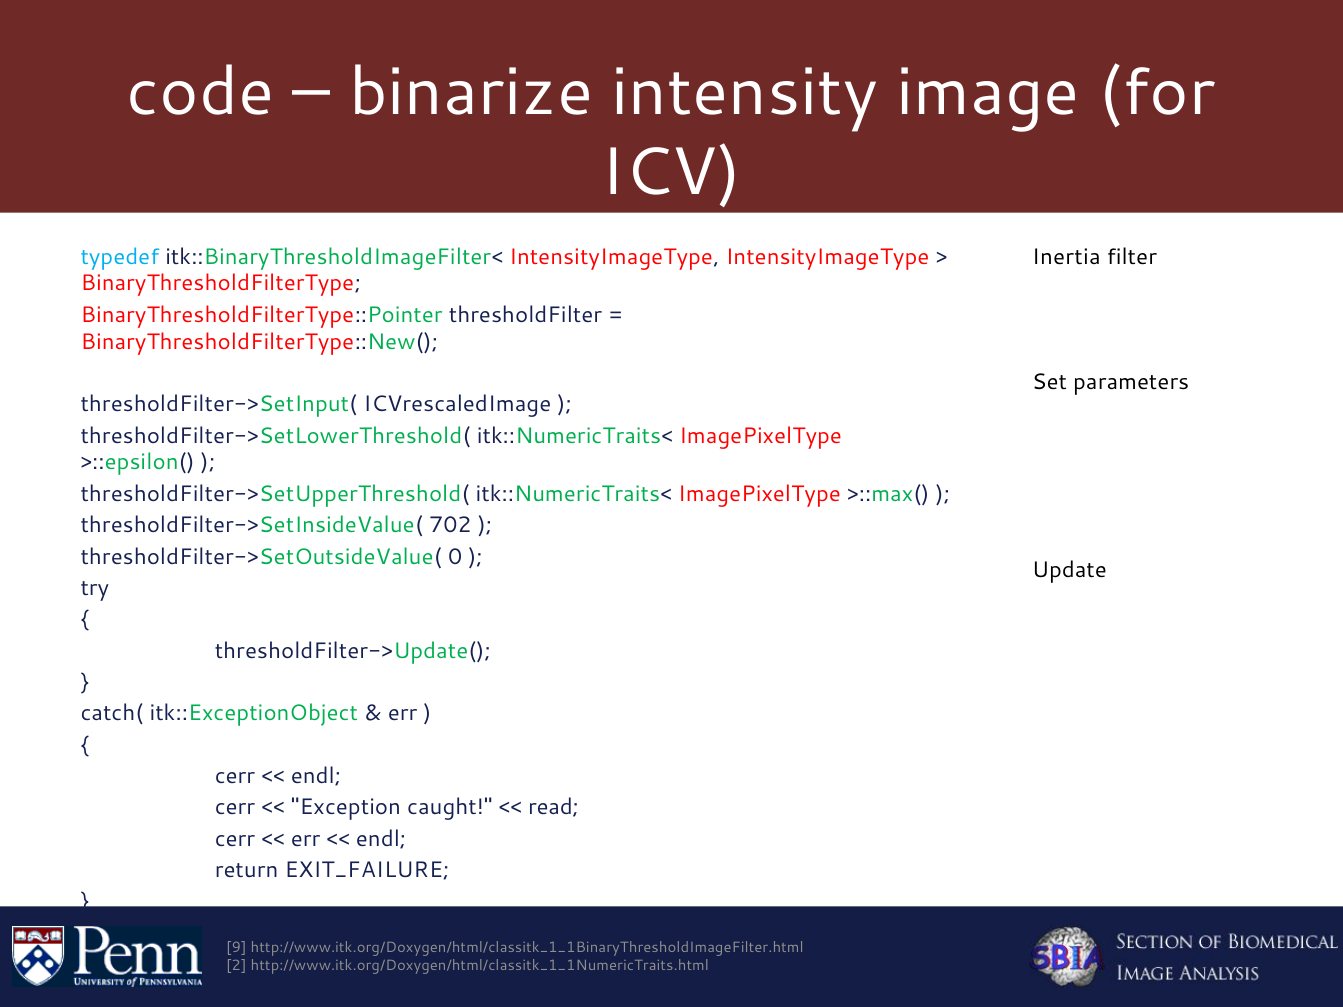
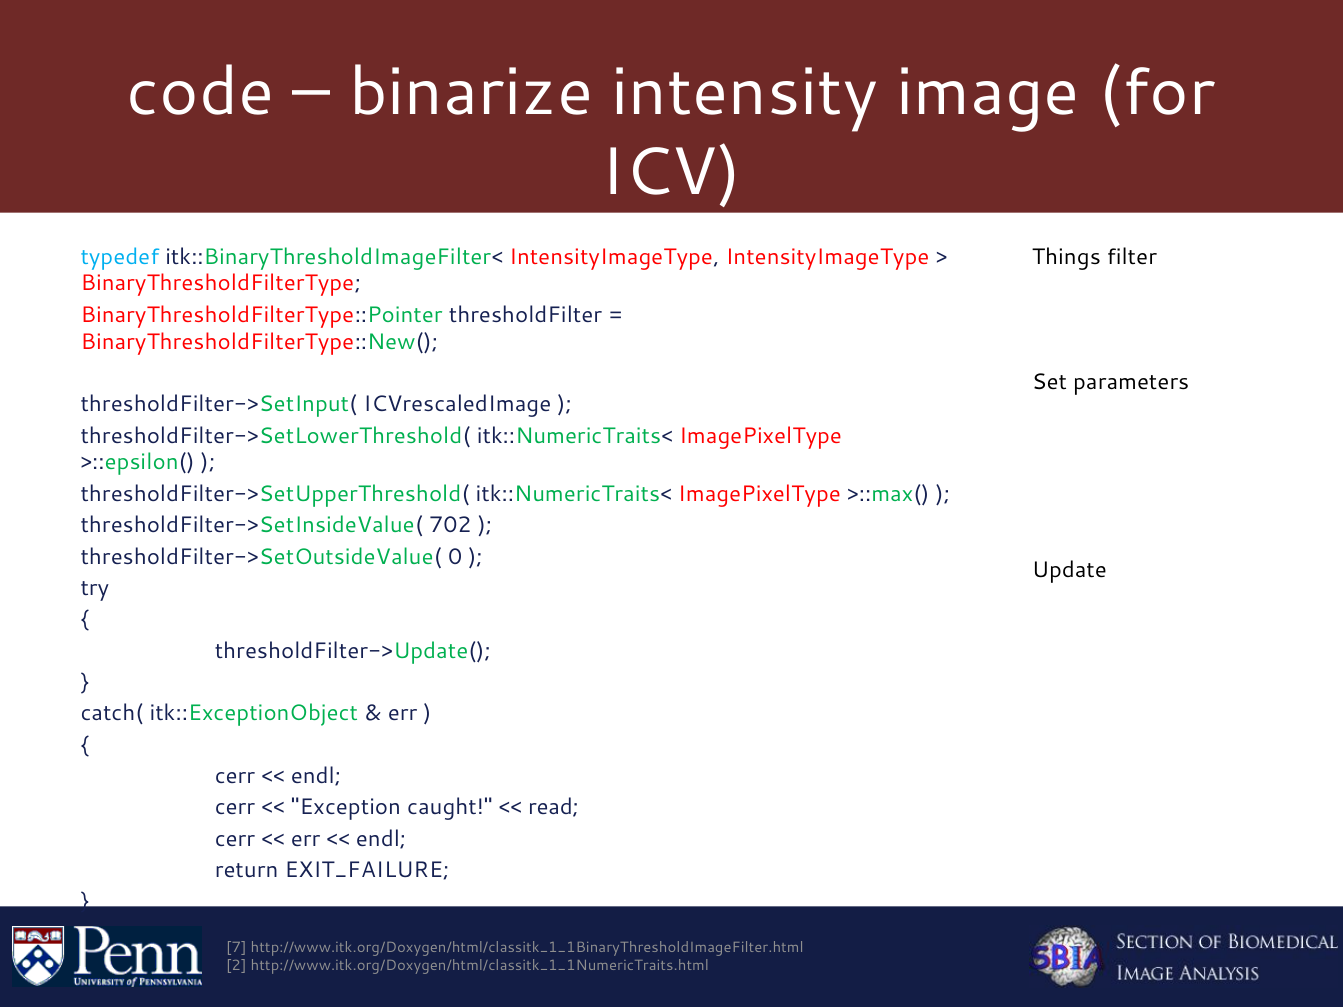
Inertia: Inertia -> Things
9: 9 -> 7
